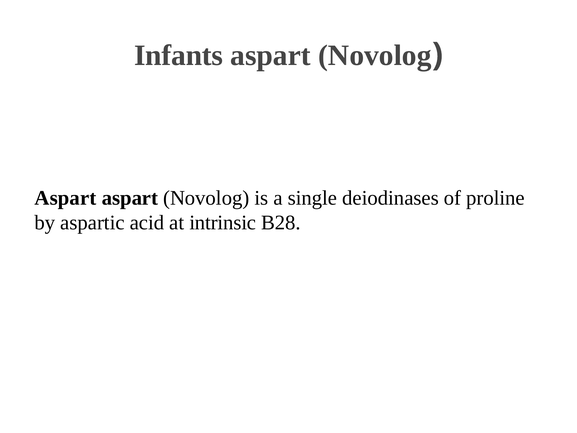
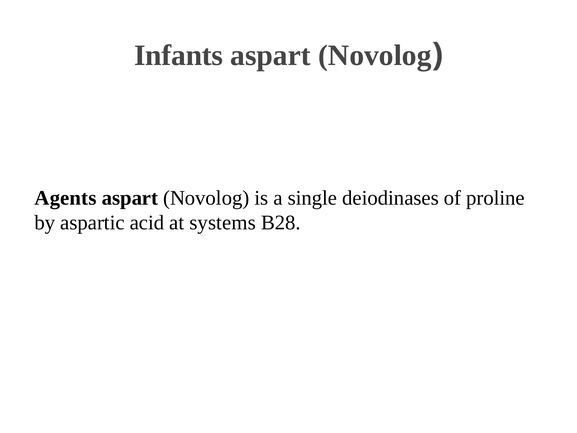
Aspart at (65, 198): Aspart -> Agents
intrinsic: intrinsic -> systems
